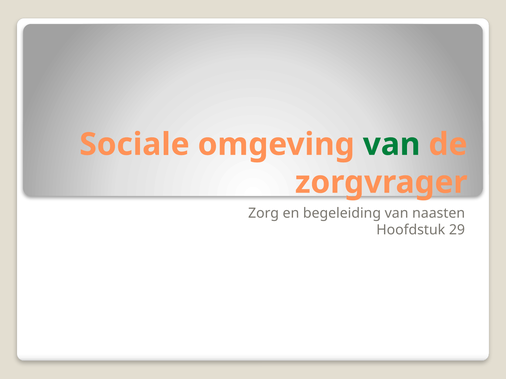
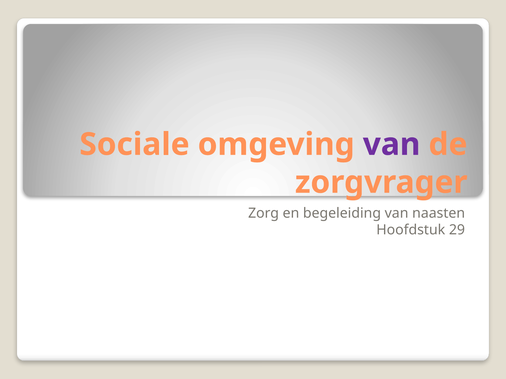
van at (392, 145) colour: green -> purple
